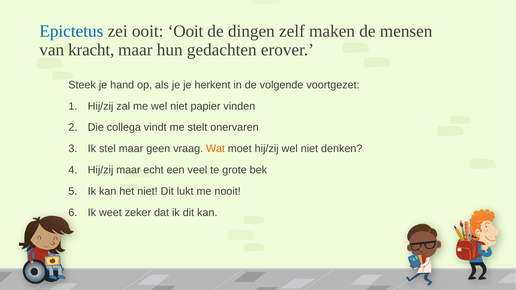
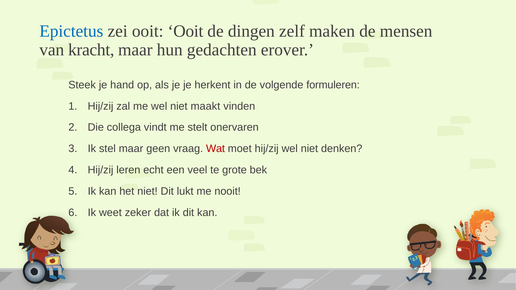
voortgezet: voortgezet -> formuleren
papier: papier -> maakt
Wat colour: orange -> red
Hij/zij maar: maar -> leren
